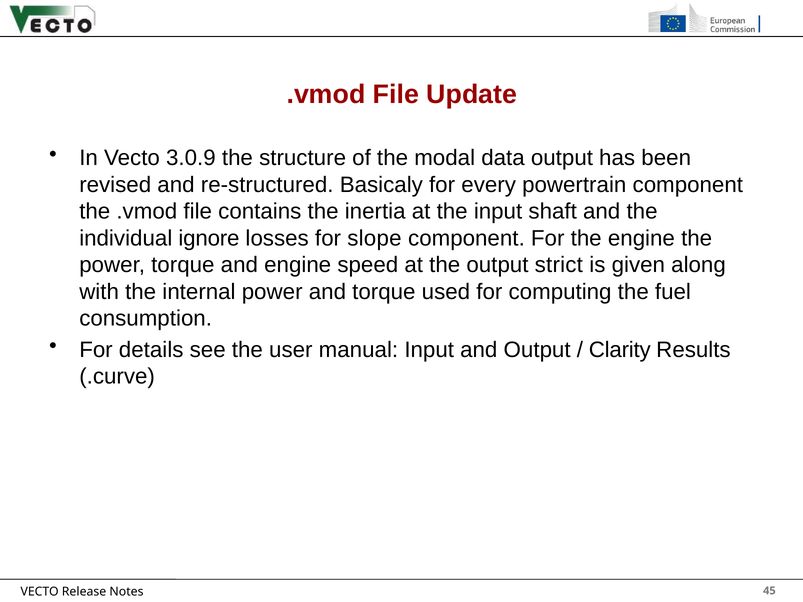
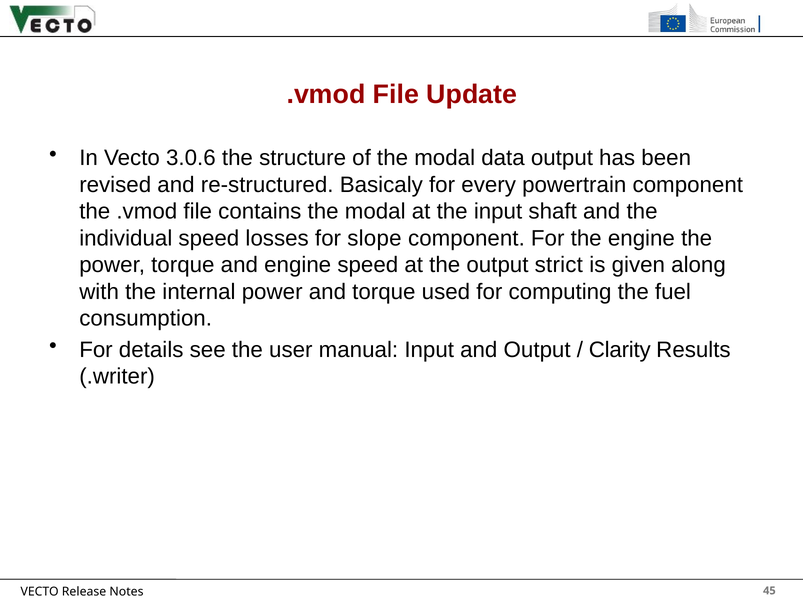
3.0.9: 3.0.9 -> 3.0.6
contains the inertia: inertia -> modal
individual ignore: ignore -> speed
.curve: .curve -> .writer
